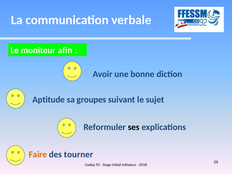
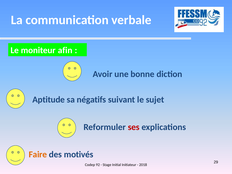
groupes: groupes -> négatifs
ses colour: black -> red
tourner: tourner -> motivés
